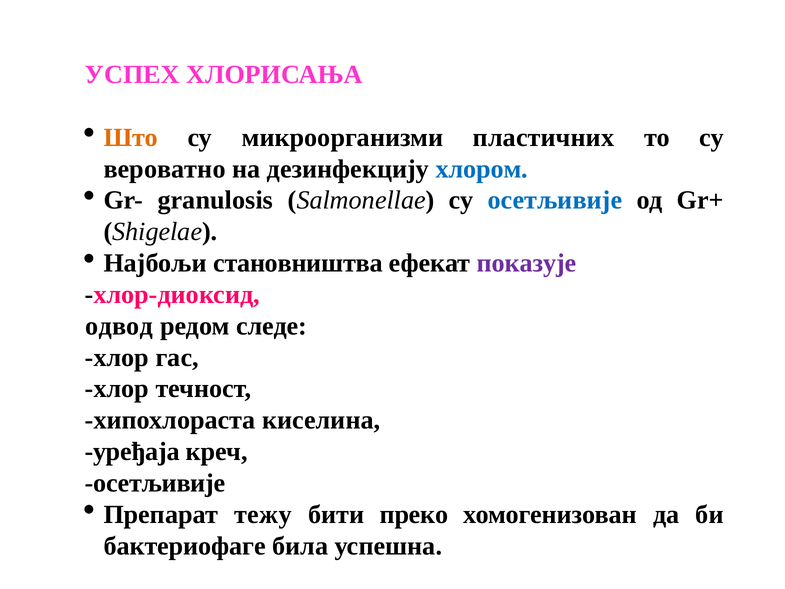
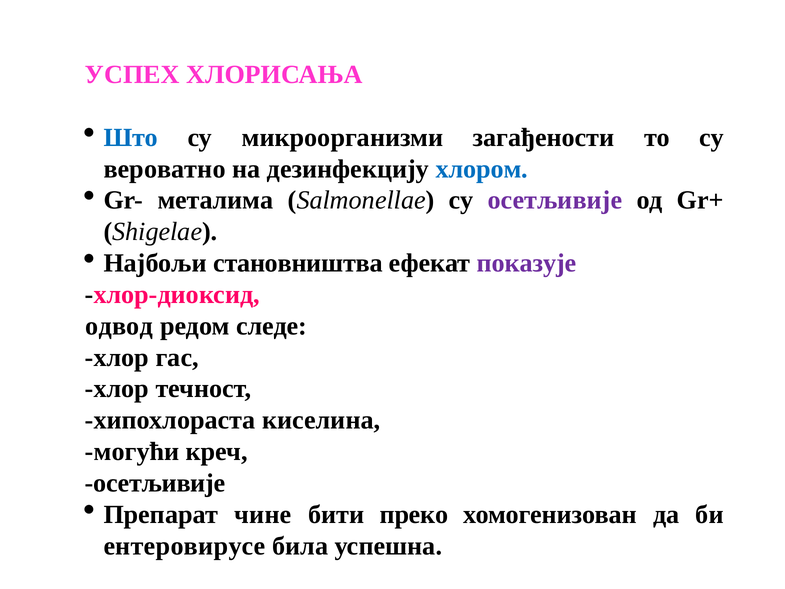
Што colour: orange -> blue
пластичних: пластичних -> загађености
granulosis: granulosis -> металима
осетљивије at (555, 200) colour: blue -> purple
уређаја: уређаја -> могући
тежу: тежу -> чине
бактериофаге: бактериофаге -> ентеровирусе
